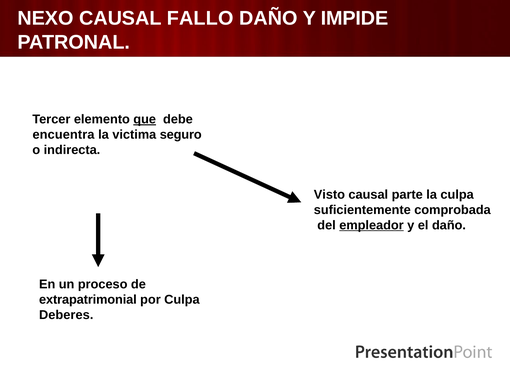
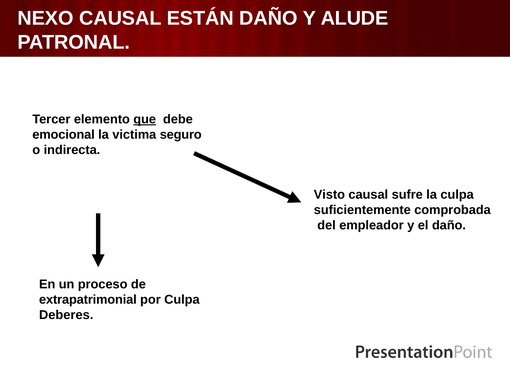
FALLO: FALLO -> ESTÁN
IMPIDE: IMPIDE -> ALUDE
encuentra: encuentra -> emocional
parte: parte -> sufre
empleador underline: present -> none
